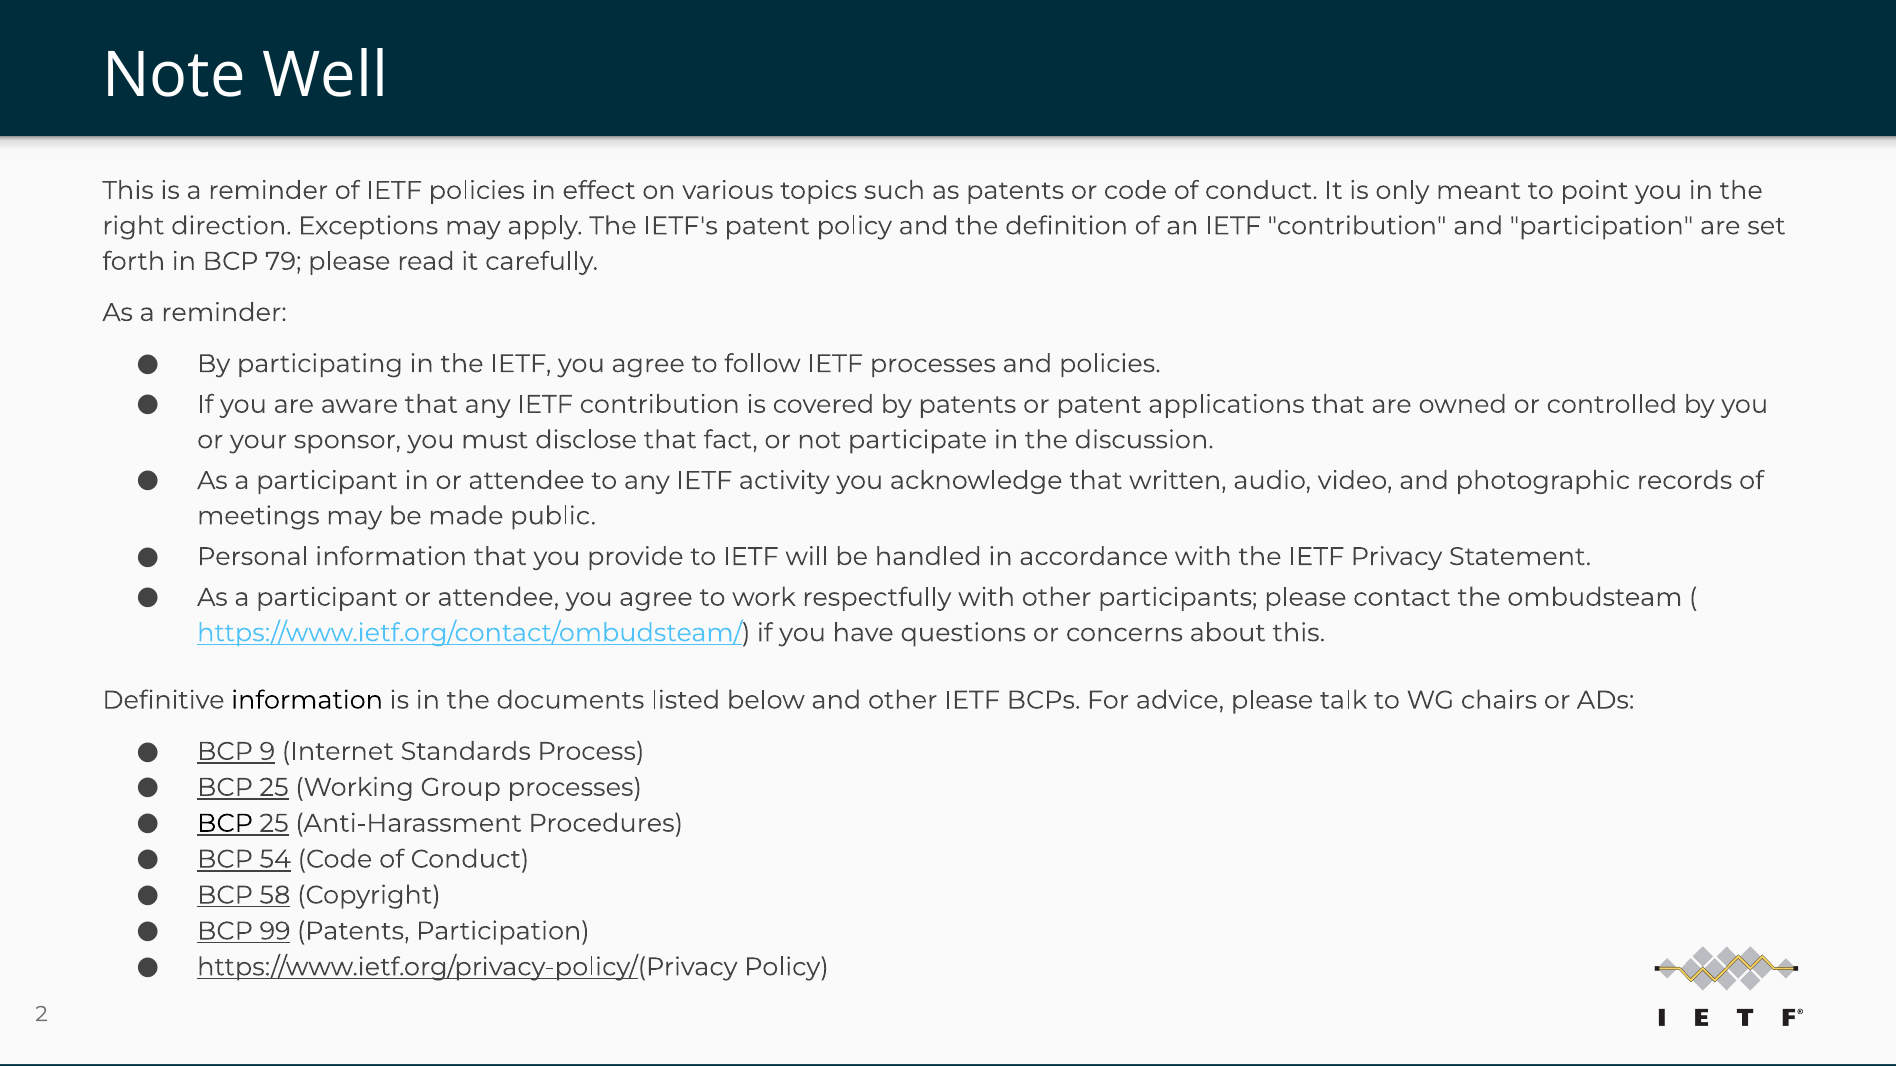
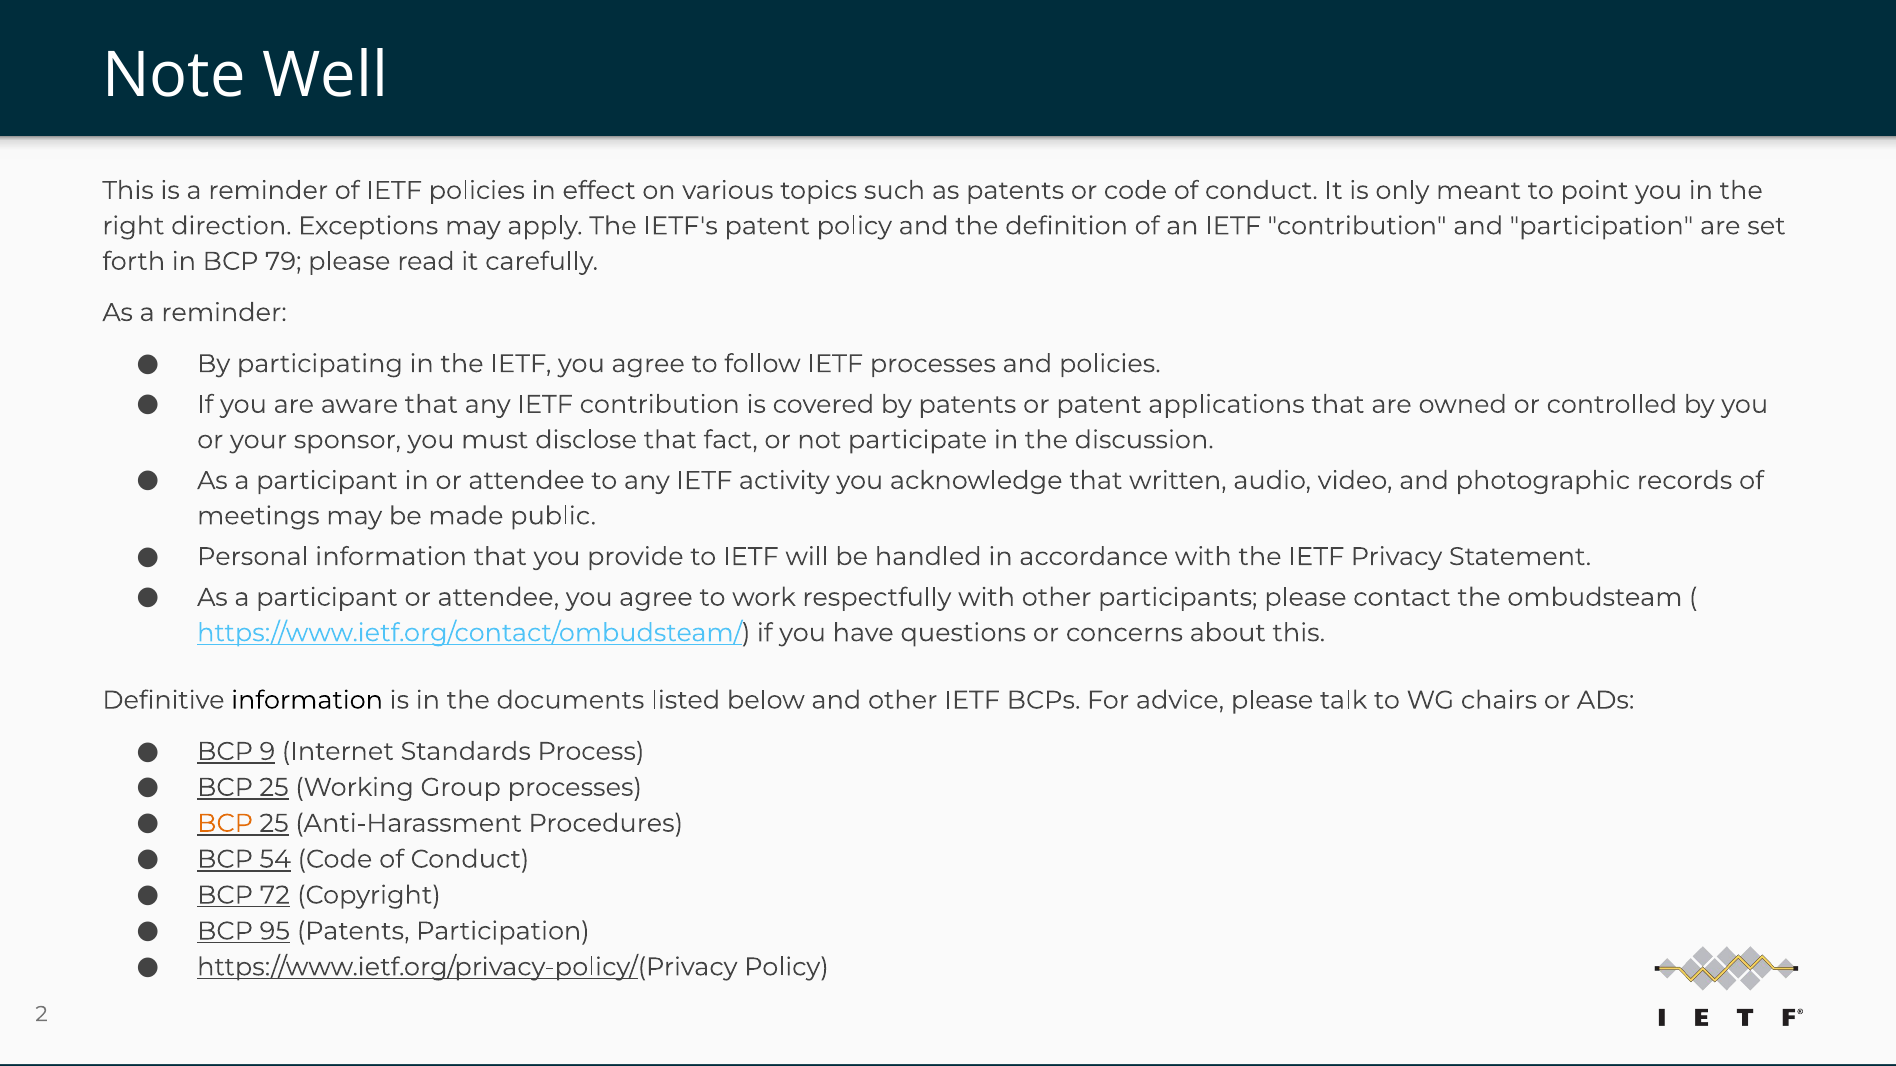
BCP at (225, 824) colour: black -> orange
58: 58 -> 72
99: 99 -> 95
